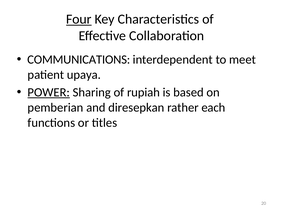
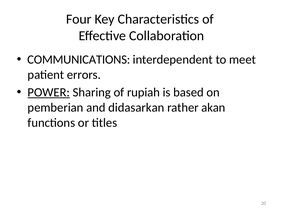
Four underline: present -> none
upaya: upaya -> errors
diresepkan: diresepkan -> didasarkan
each: each -> akan
